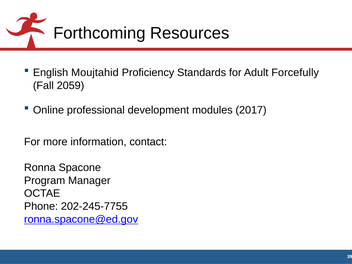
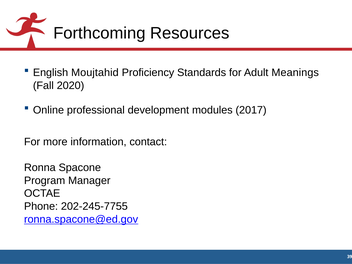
Forcefully: Forcefully -> Meanings
2059: 2059 -> 2020
